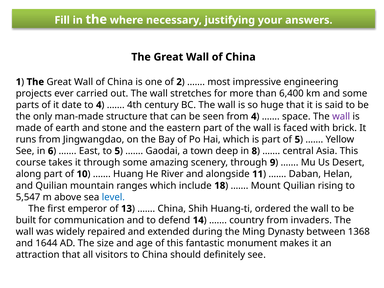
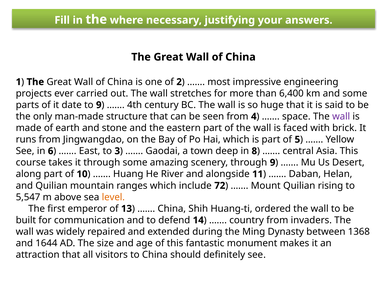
to 4: 4 -> 9
to 5: 5 -> 3
18: 18 -> 72
level colour: blue -> orange
